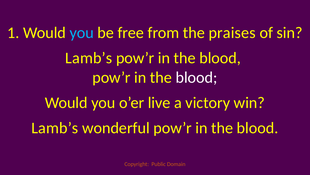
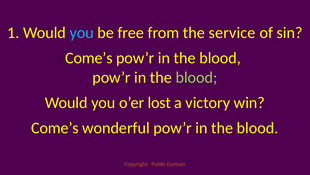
praises: praises -> service
Lamb’s at (89, 58): Lamb’s -> Come’s
blood at (197, 77) colour: white -> light green
live: live -> lost
Lamb’s at (55, 128): Lamb’s -> Come’s
